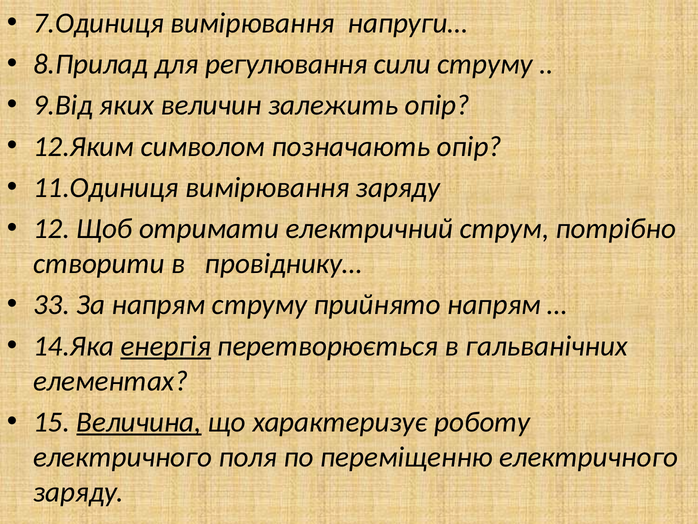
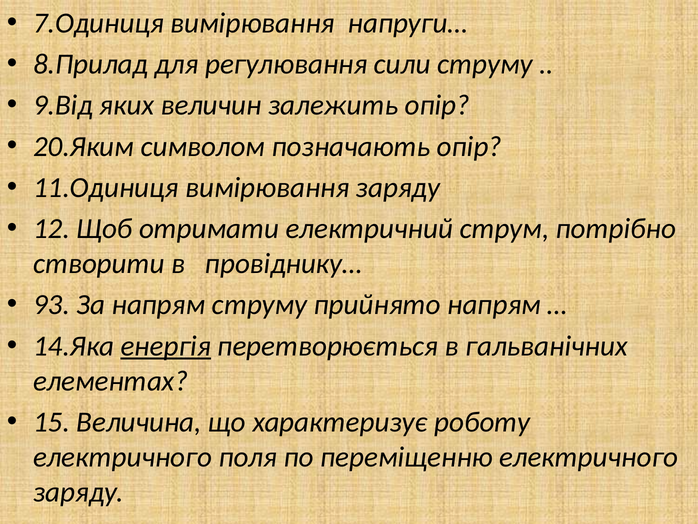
12.Яким: 12.Яким -> 20.Яким
33: 33 -> 93
Величина underline: present -> none
